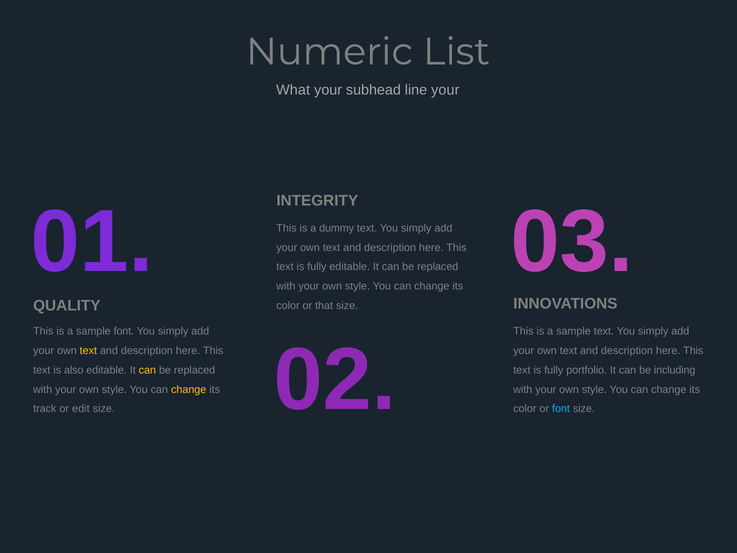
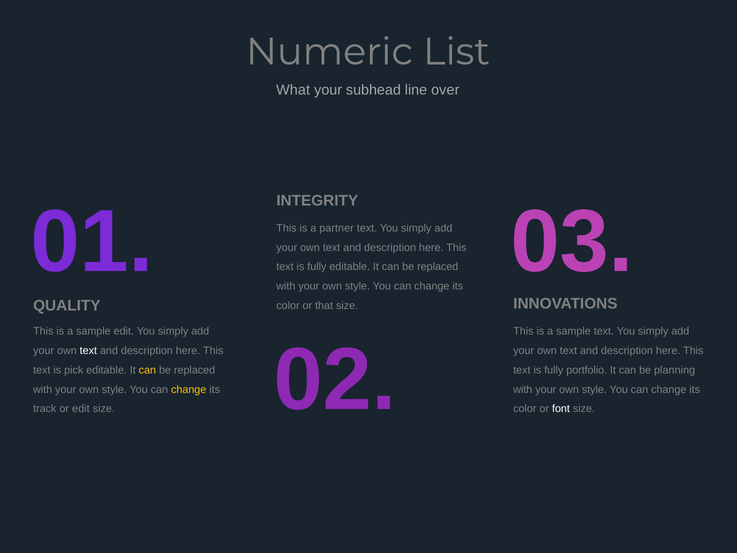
line your: your -> over
dummy: dummy -> partner
sample font: font -> edit
text at (88, 351) colour: yellow -> white
also: also -> pick
including: including -> planning
font at (561, 409) colour: light blue -> white
